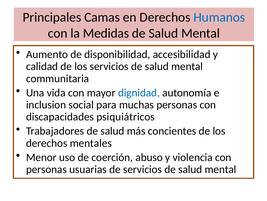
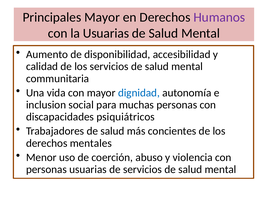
Principales Camas: Camas -> Mayor
Humanos colour: blue -> purple
la Medidas: Medidas -> Usuarias
